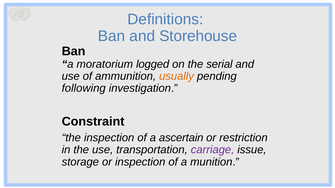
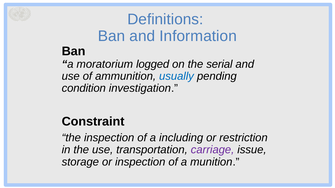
Storehouse: Storehouse -> Information
usually colour: orange -> blue
following: following -> condition
ascertain: ascertain -> including
